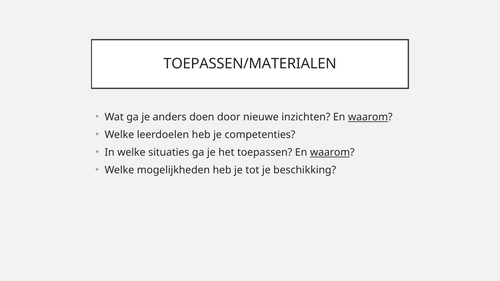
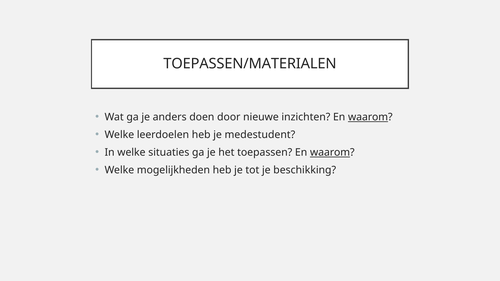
competenties: competenties -> medestudent
